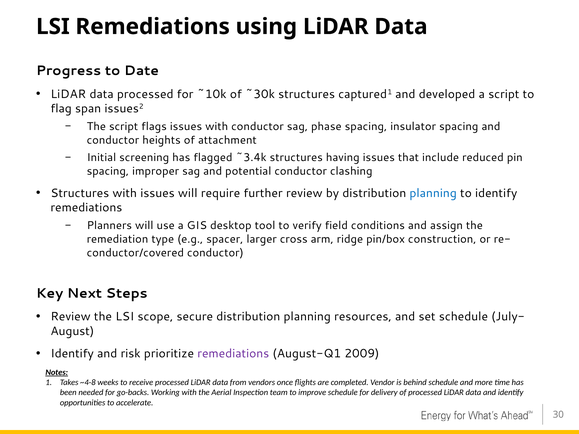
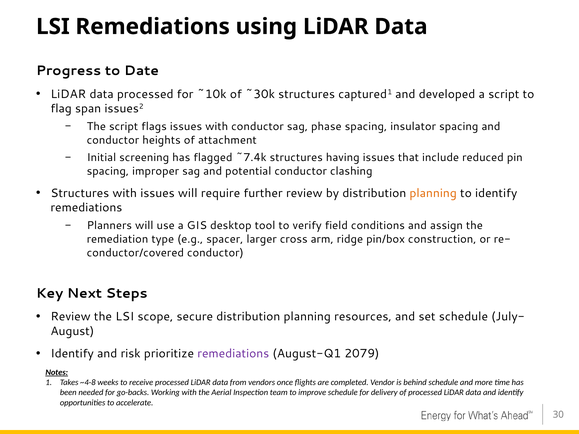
~3.4k: ~3.4k -> ~7.4k
planning at (433, 193) colour: blue -> orange
2009: 2009 -> 2079
